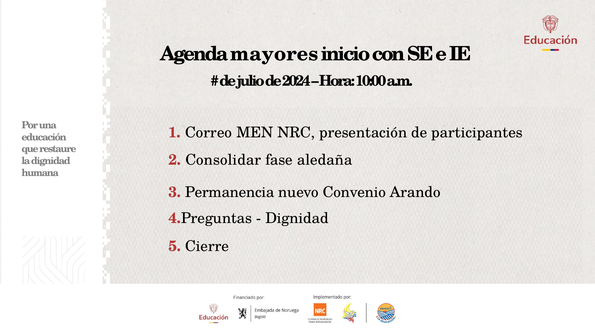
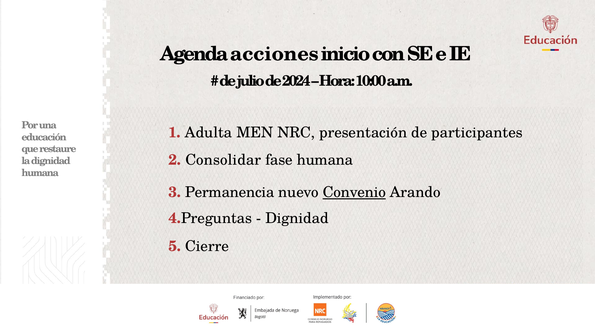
mayores: mayores -> acciones
Correo: Correo -> Adulta
fase aledaña: aledaña -> humana
Convenio underline: none -> present
